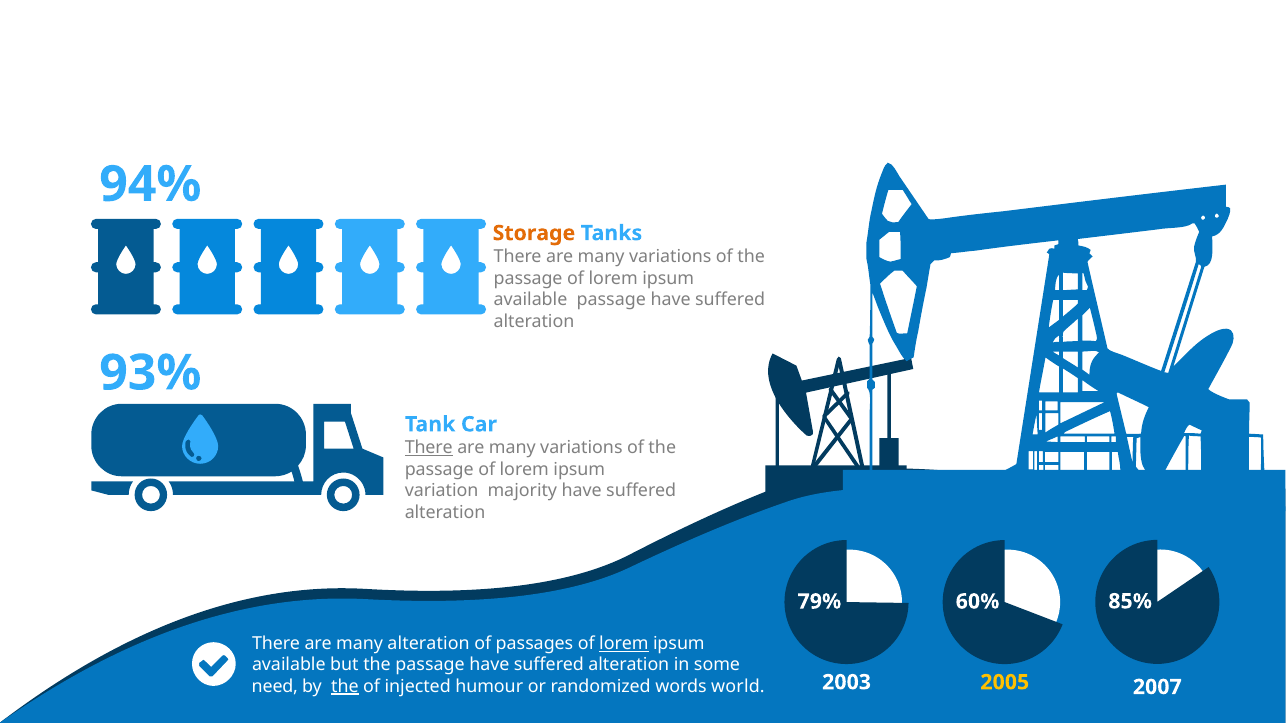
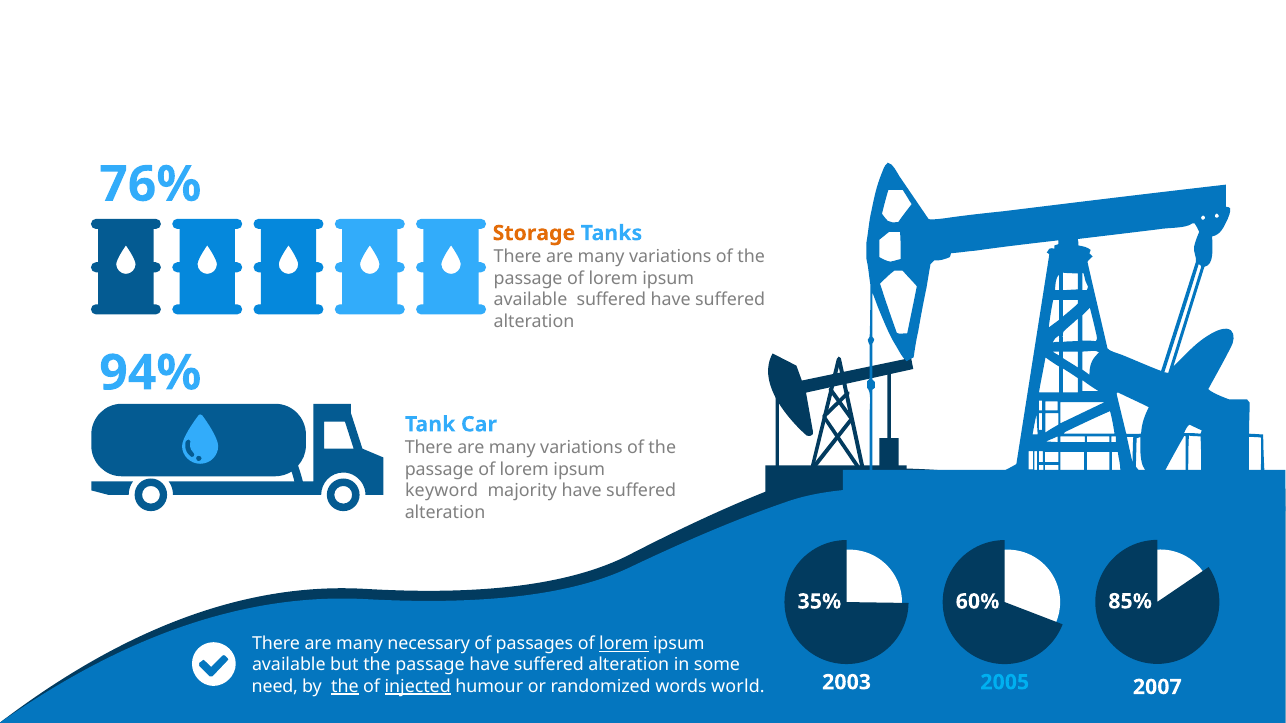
94%: 94% -> 76%
available passage: passage -> suffered
93%: 93% -> 94%
There at (429, 448) underline: present -> none
variation: variation -> keyword
79%: 79% -> 35%
many alteration: alteration -> necessary
2005 colour: yellow -> light blue
injected underline: none -> present
